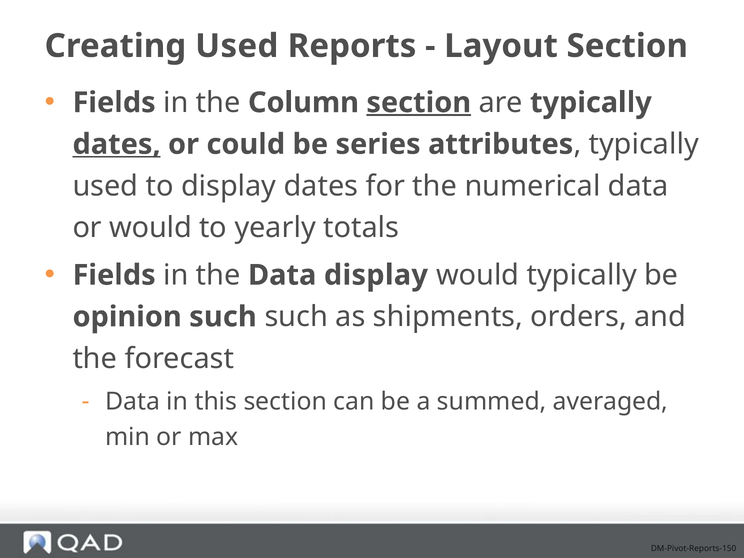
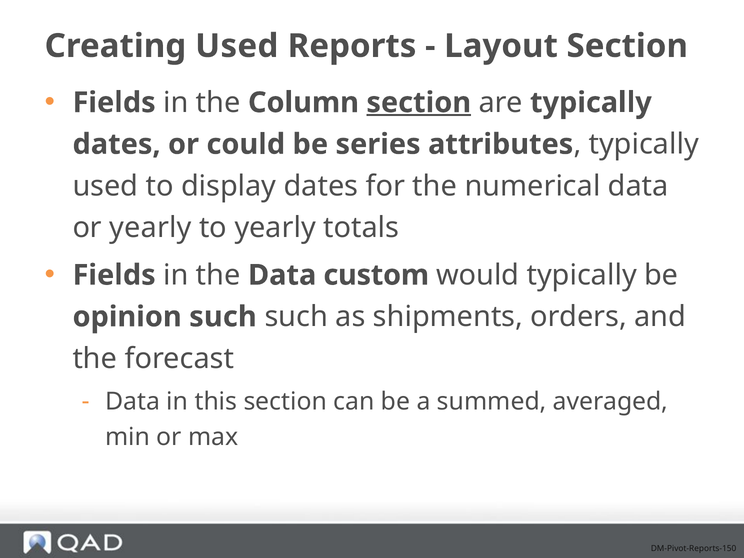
dates at (117, 144) underline: present -> none
or would: would -> yearly
Data display: display -> custom
